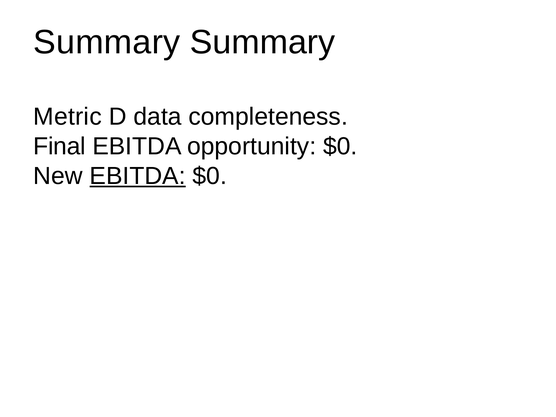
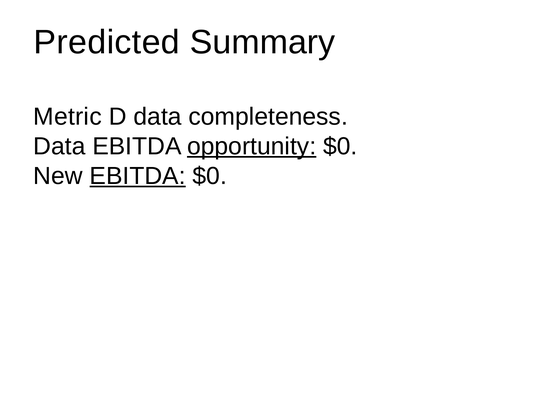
Summary at (107, 42): Summary -> Predicted
Final at (59, 146): Final -> Data
opportunity underline: none -> present
